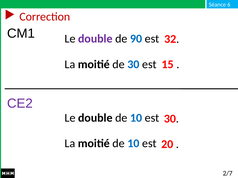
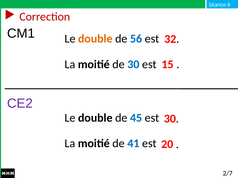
double at (95, 39) colour: purple -> orange
90: 90 -> 56
double de 10: 10 -> 45
moitié de 10: 10 -> 41
